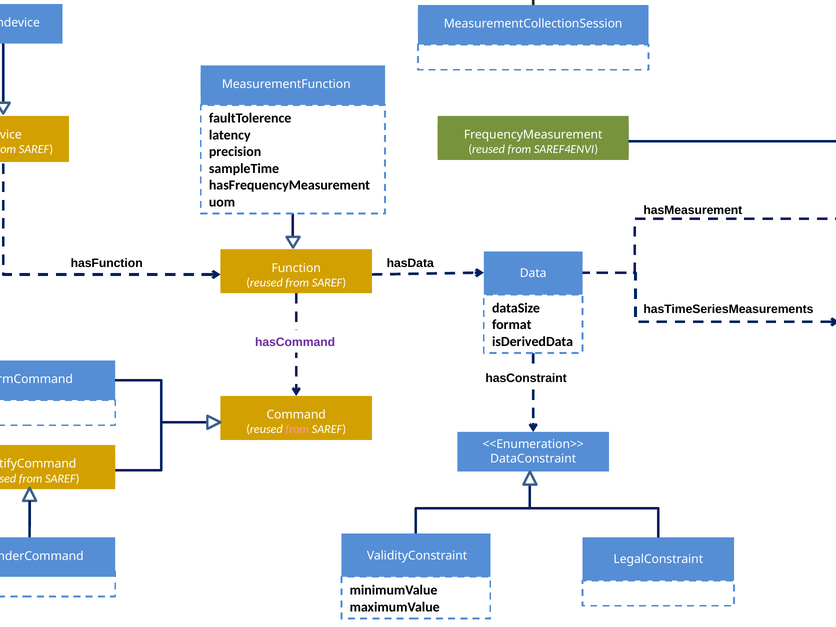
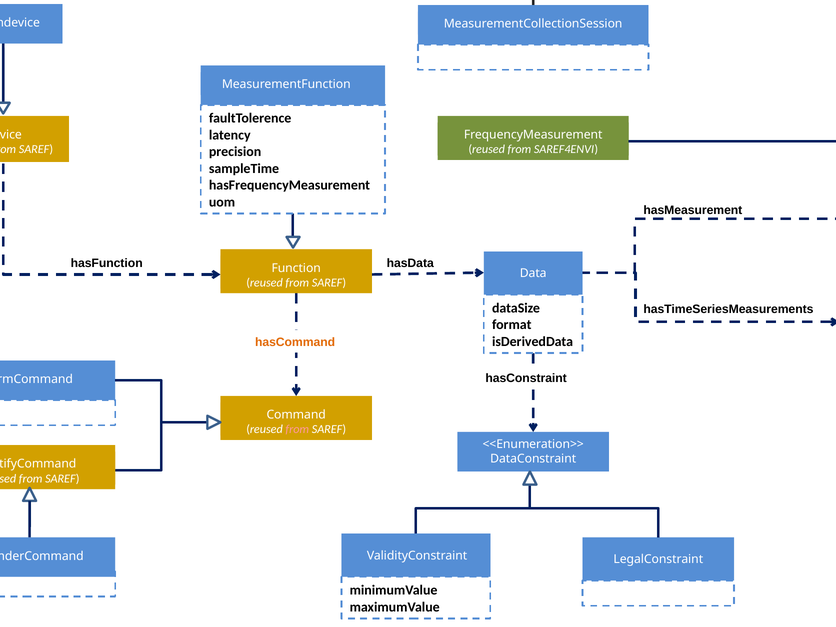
hasCommand colour: purple -> orange
